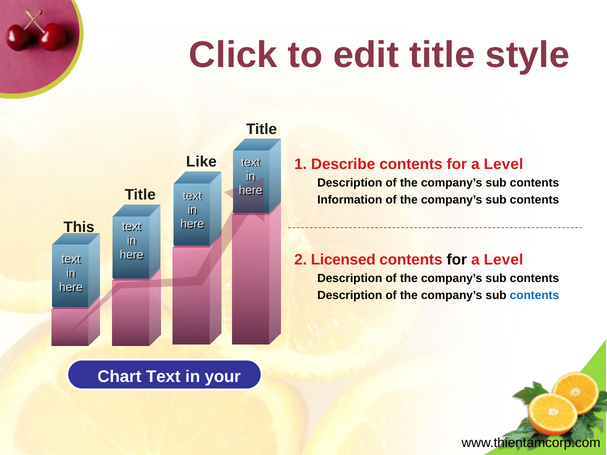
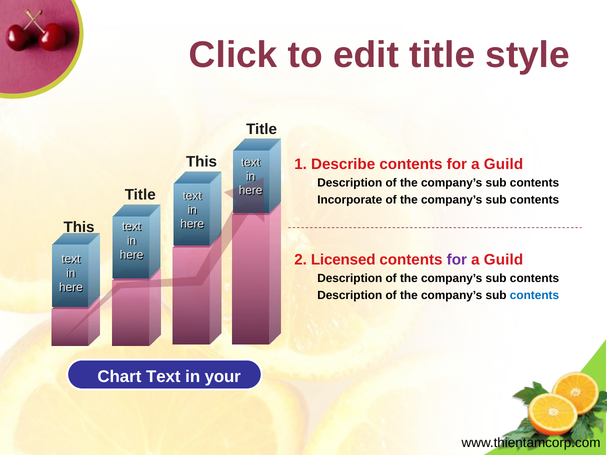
Like at (201, 162): Like -> This
Level at (504, 164): Level -> Guild
Information: Information -> Incorporate
for at (457, 260) colour: black -> purple
Level at (504, 260): Level -> Guild
